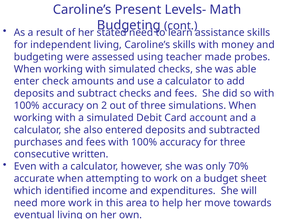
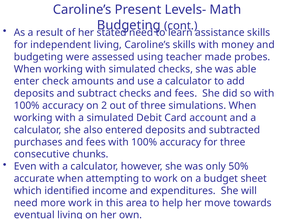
written: written -> chunks
70%: 70% -> 50%
